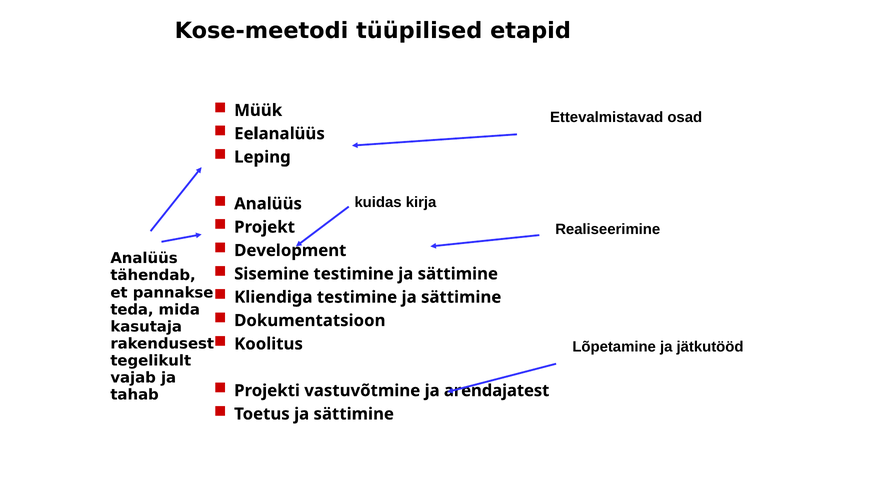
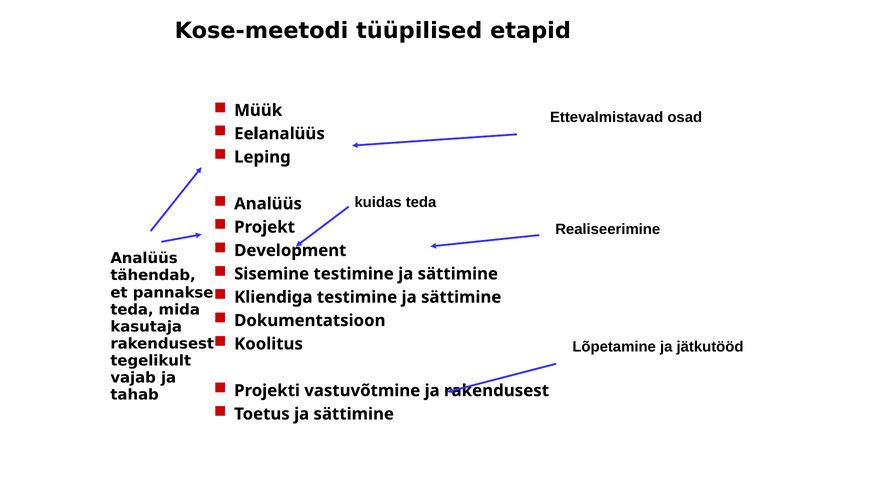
kuidas kirja: kirja -> teda
ja arendajatest: arendajatest -> rakendusest
